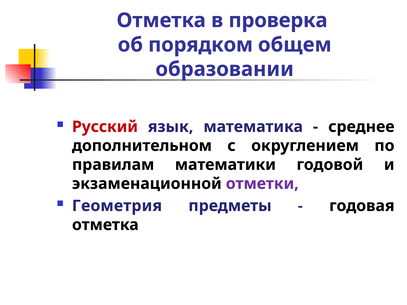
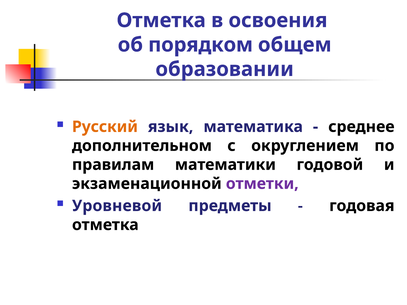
проверка: проверка -> освоения
Русский colour: red -> orange
Геометрия: Геометрия -> Уровневой
